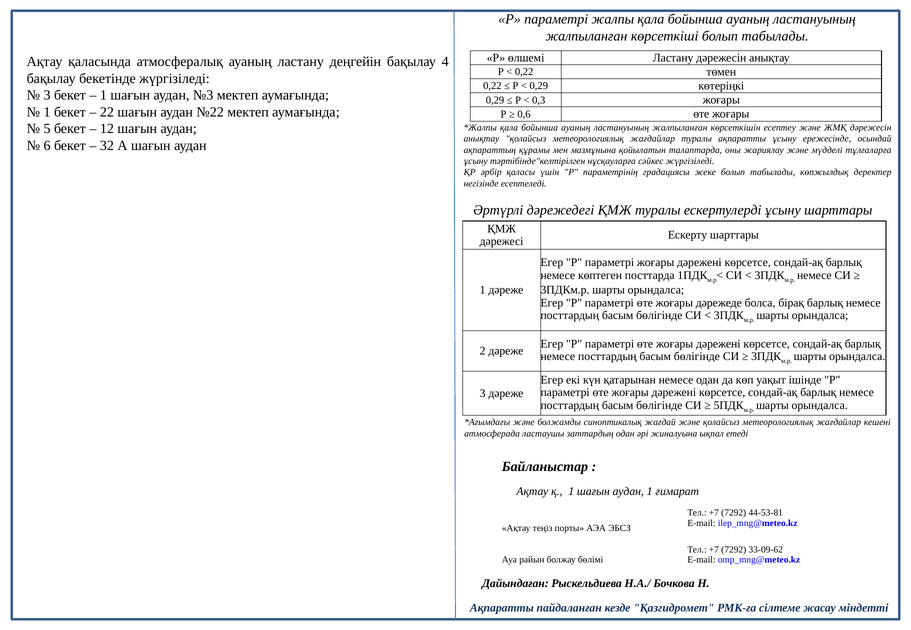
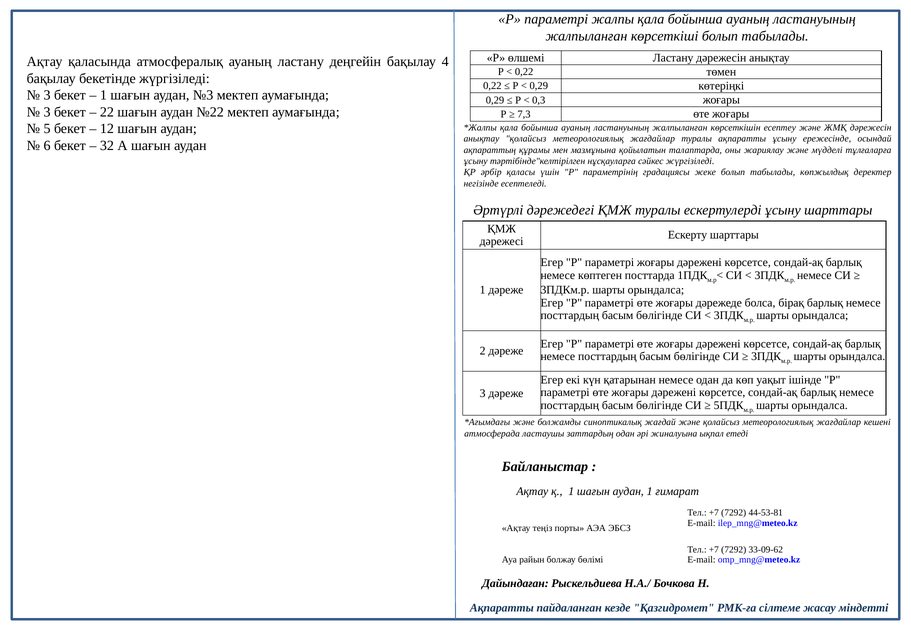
1 at (47, 112): 1 -> 3
0,6: 0,6 -> 7,3
